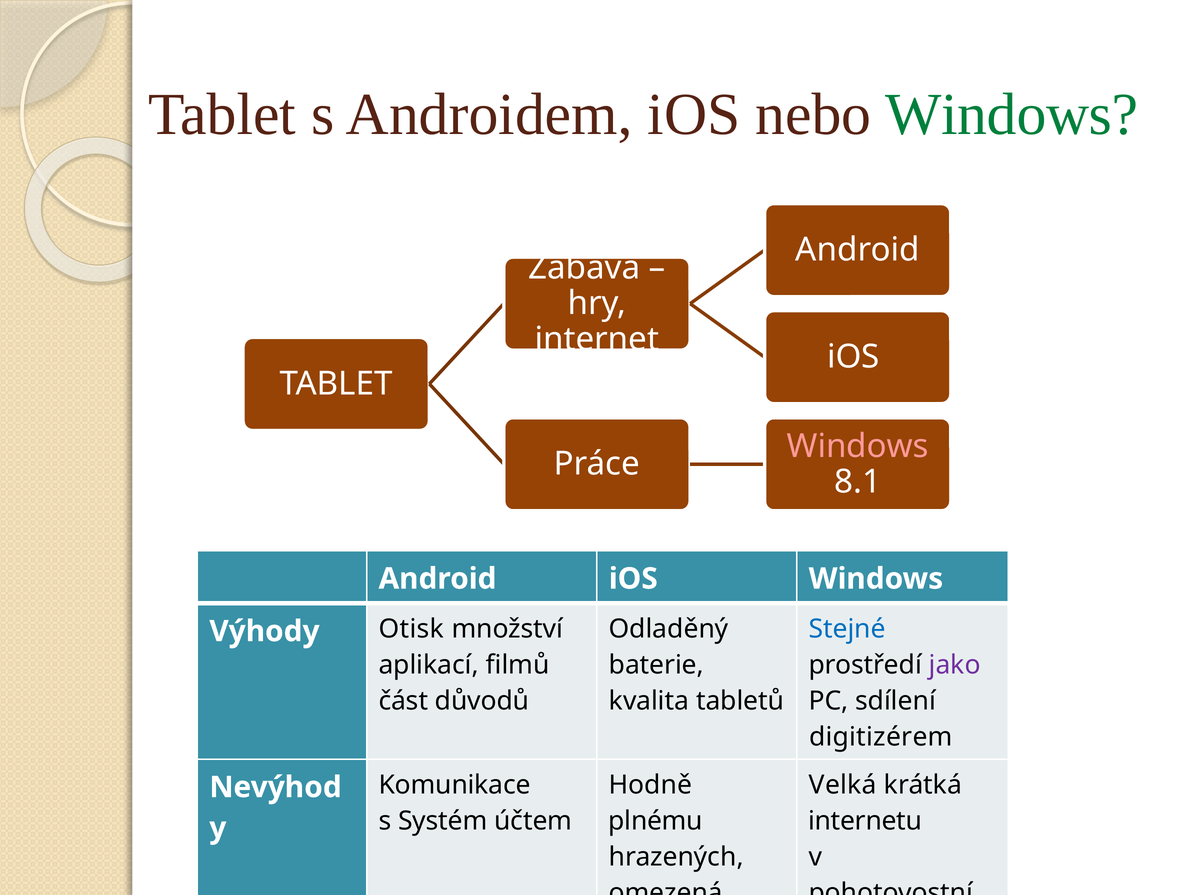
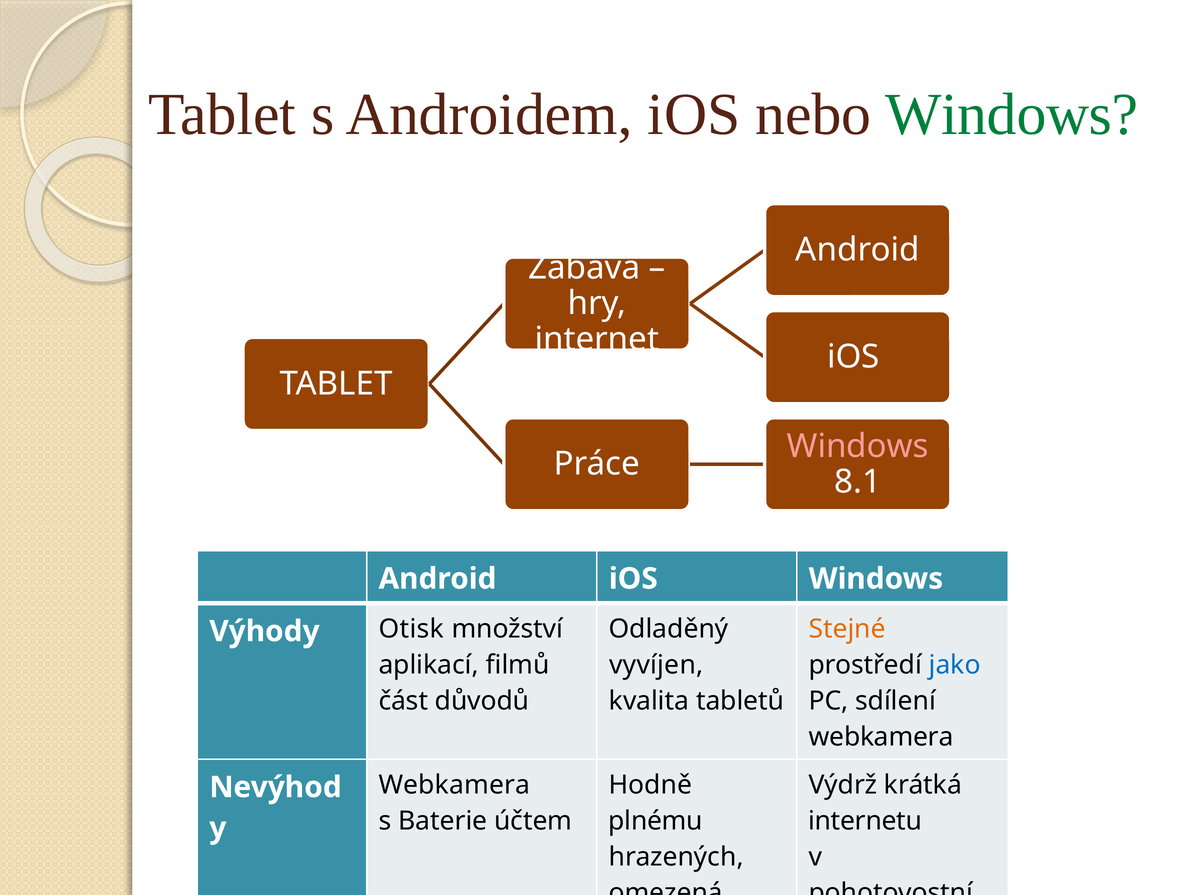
Stejné colour: blue -> orange
baterie: baterie -> vyvíjen
jako colour: purple -> blue
digitizérem at (881, 737): digitizérem -> webkamera
Komunikace at (455, 785): Komunikace -> Webkamera
Velká: Velká -> Výdrž
Systém: Systém -> Baterie
